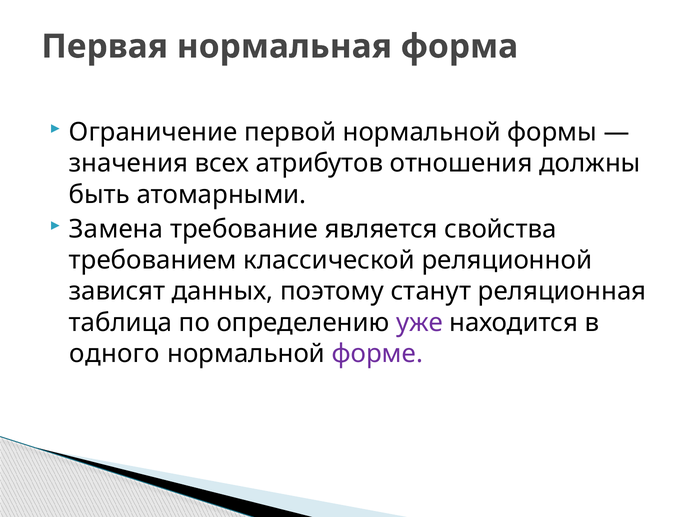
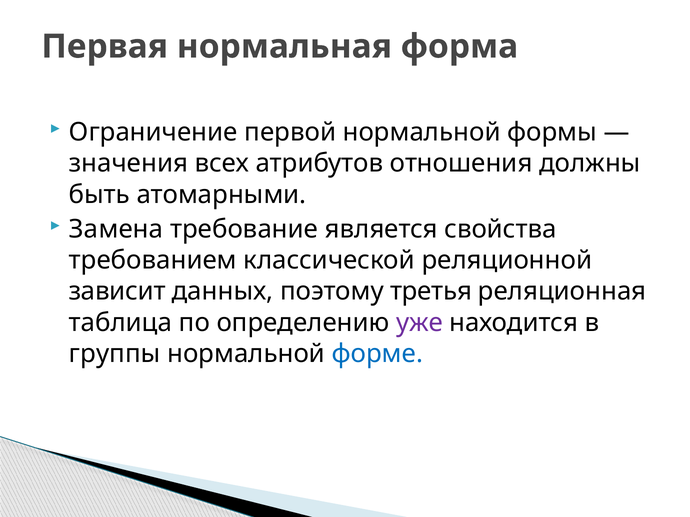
зависят: зависят -> зависит
станут: станут -> третья
одного: одного -> группы
форме colour: purple -> blue
